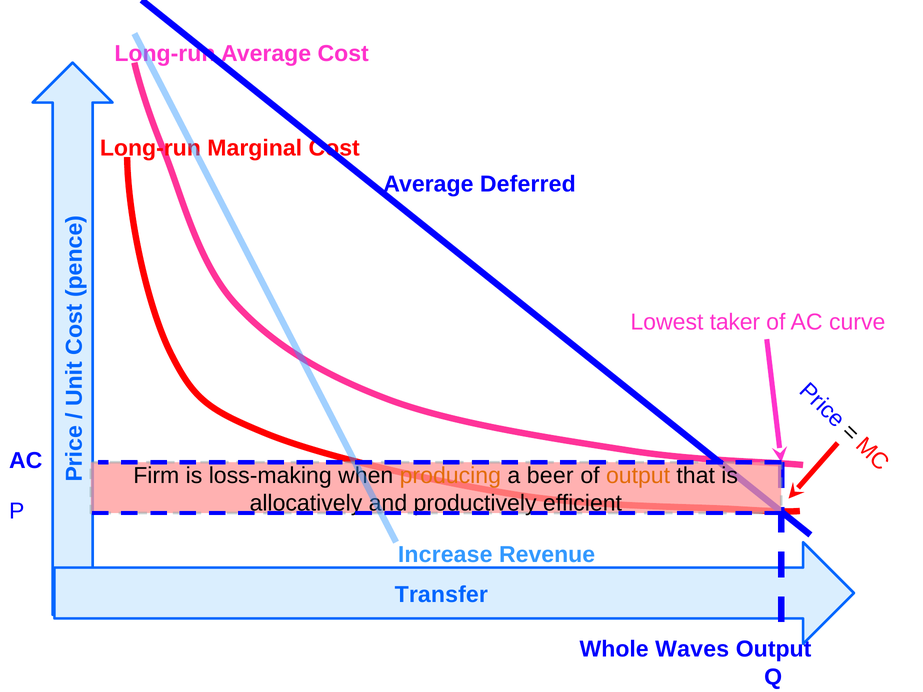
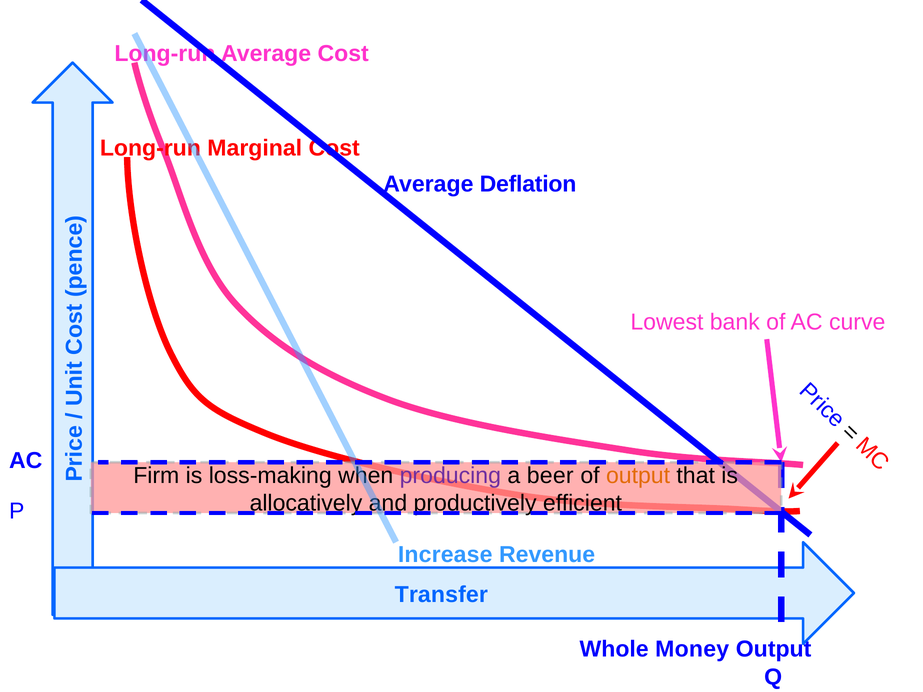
Deferred: Deferred -> Deflation
taker: taker -> bank
producing colour: orange -> purple
Waves: Waves -> Money
